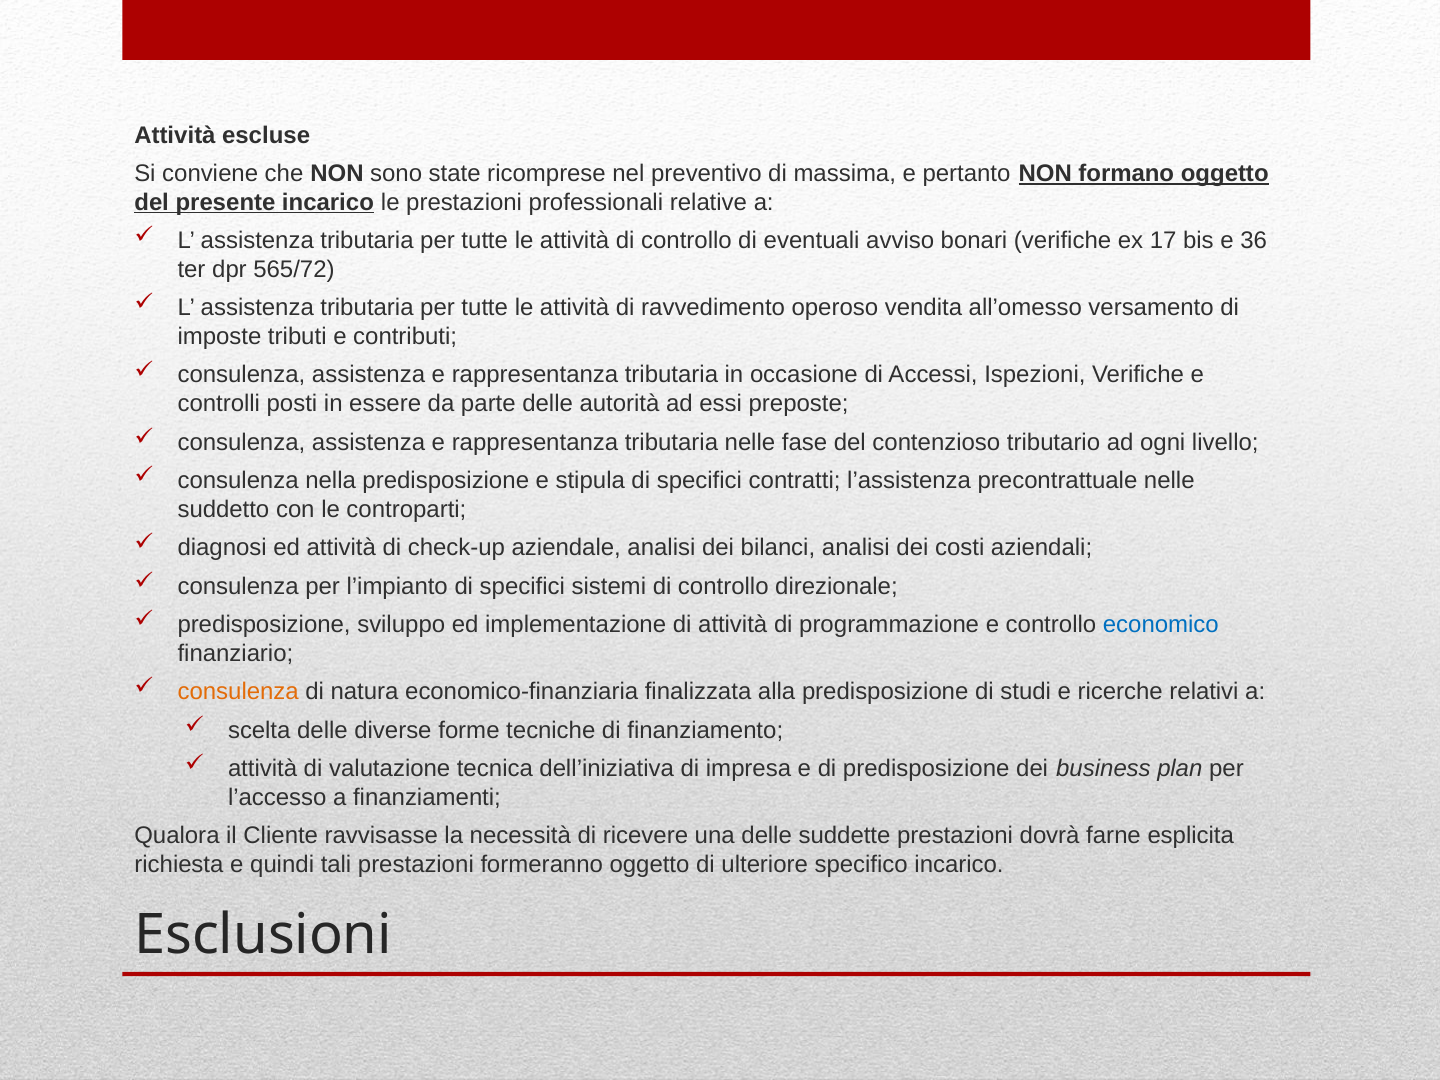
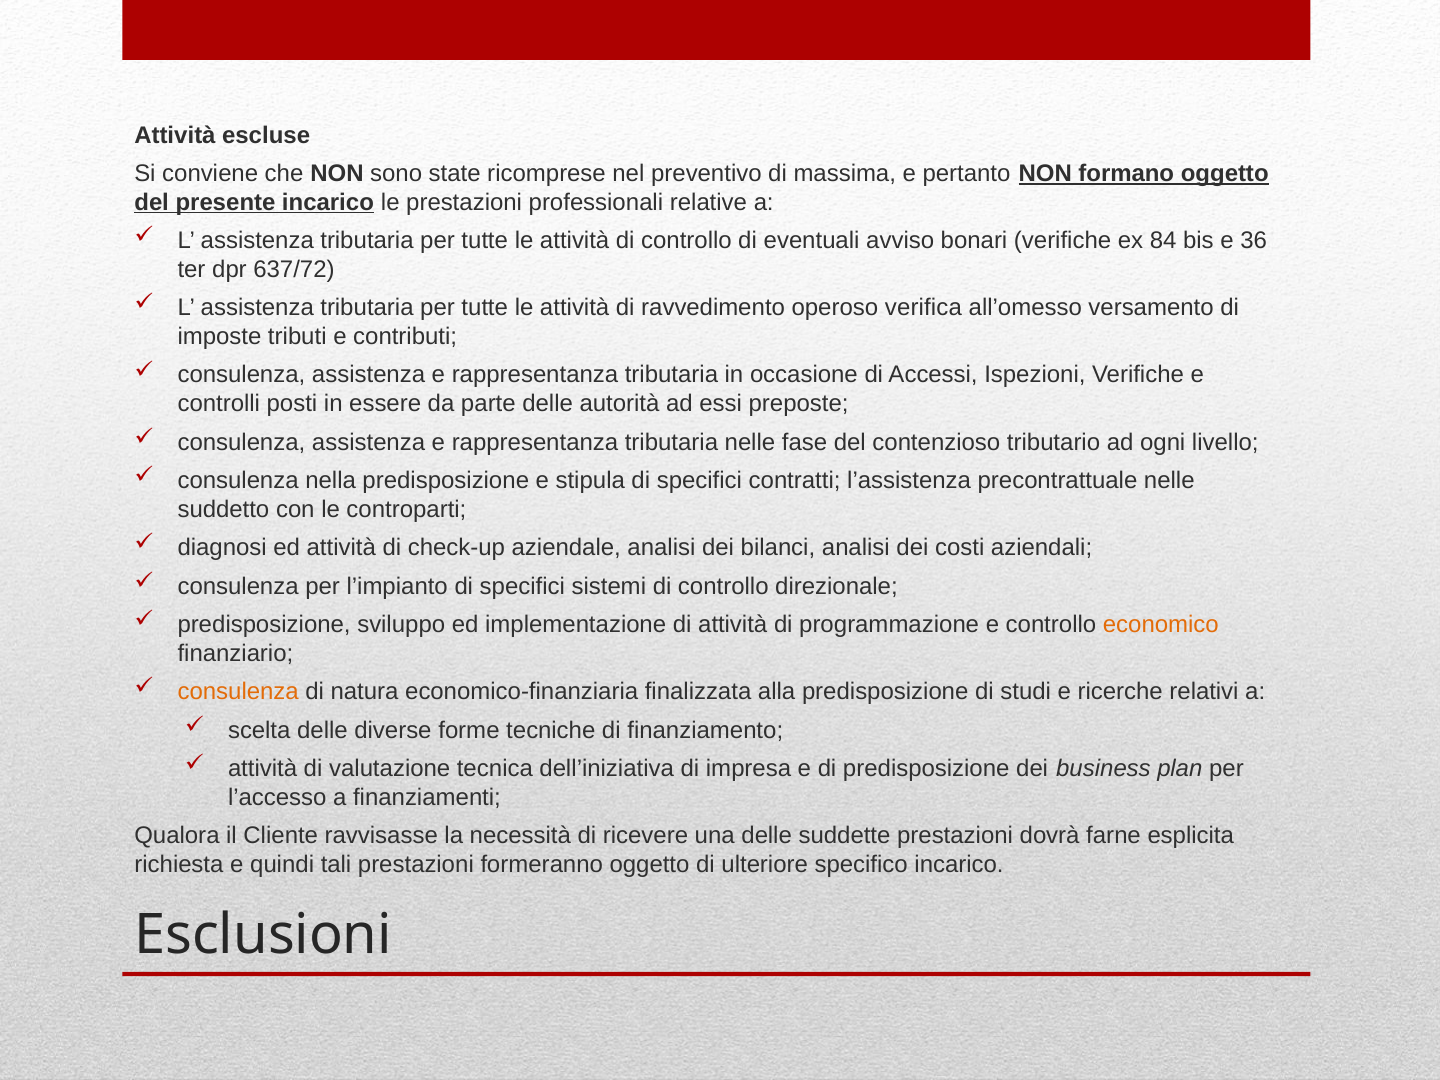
17: 17 -> 84
565/72: 565/72 -> 637/72
vendita: vendita -> verifica
economico colour: blue -> orange
